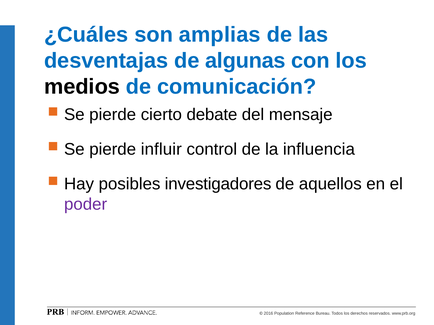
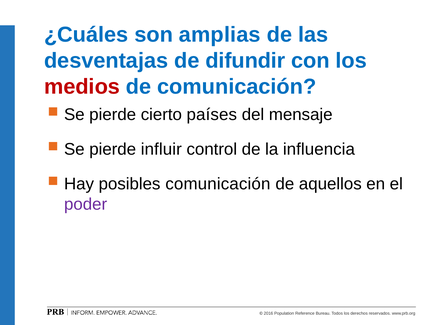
algunas: algunas -> difundir
medios colour: black -> red
debate: debate -> países
posibles investigadores: investigadores -> comunicación
